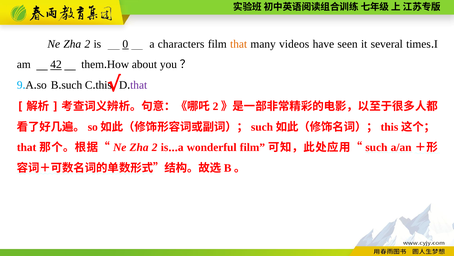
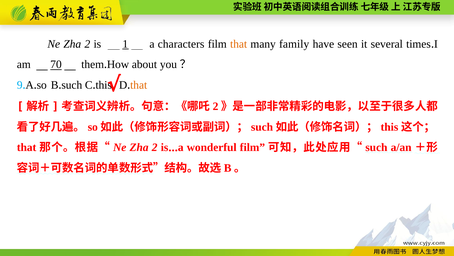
0: 0 -> 1
videos: videos -> family
42: 42 -> 70
that at (139, 85) colour: purple -> orange
